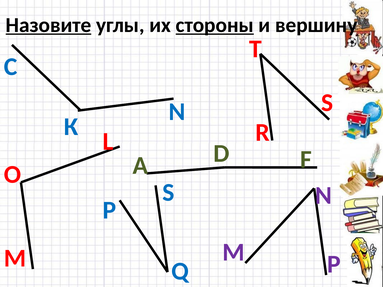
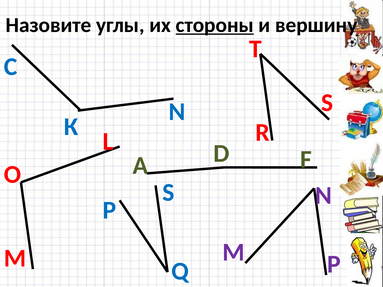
Назовите underline: present -> none
